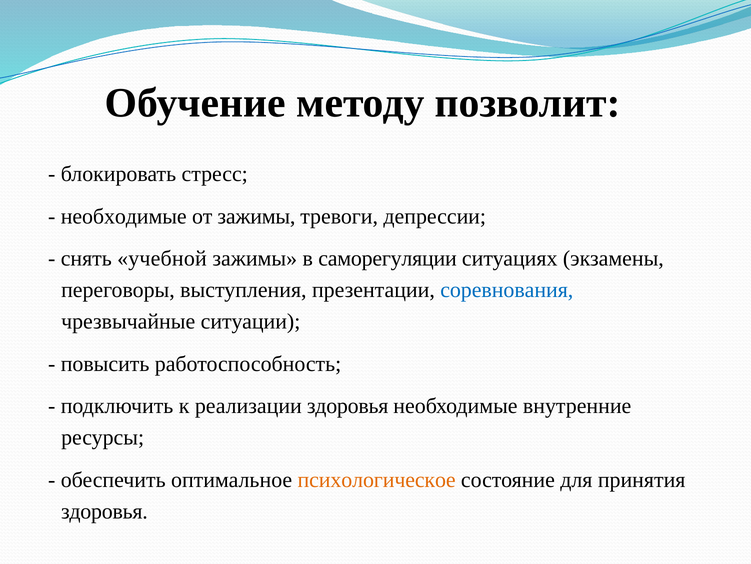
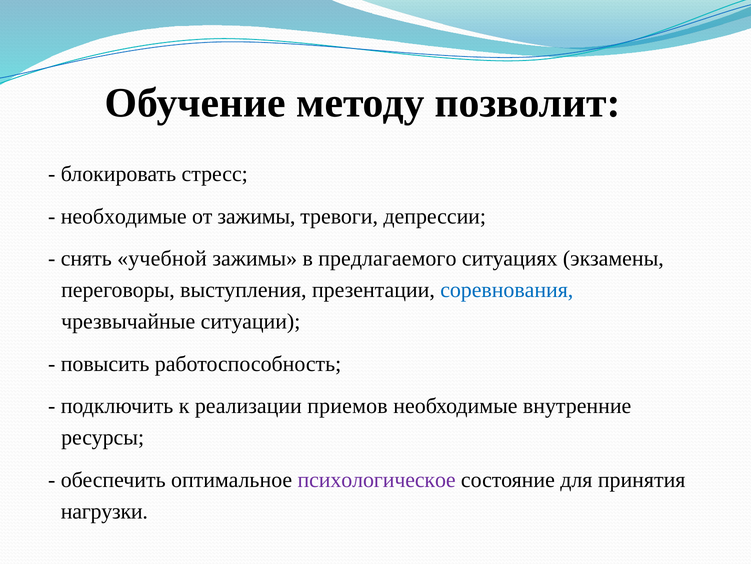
саморегуляции: саморегуляции -> предлагаемого
реализации здоровья: здоровья -> приемов
психологическое colour: orange -> purple
здоровья at (104, 511): здоровья -> нагрузки
